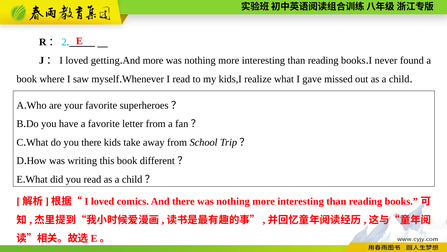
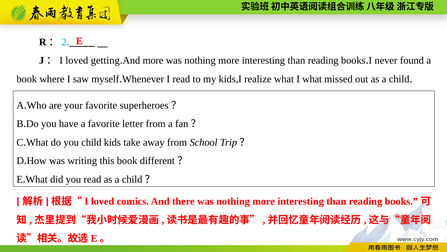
I gave: gave -> what
you there: there -> child
